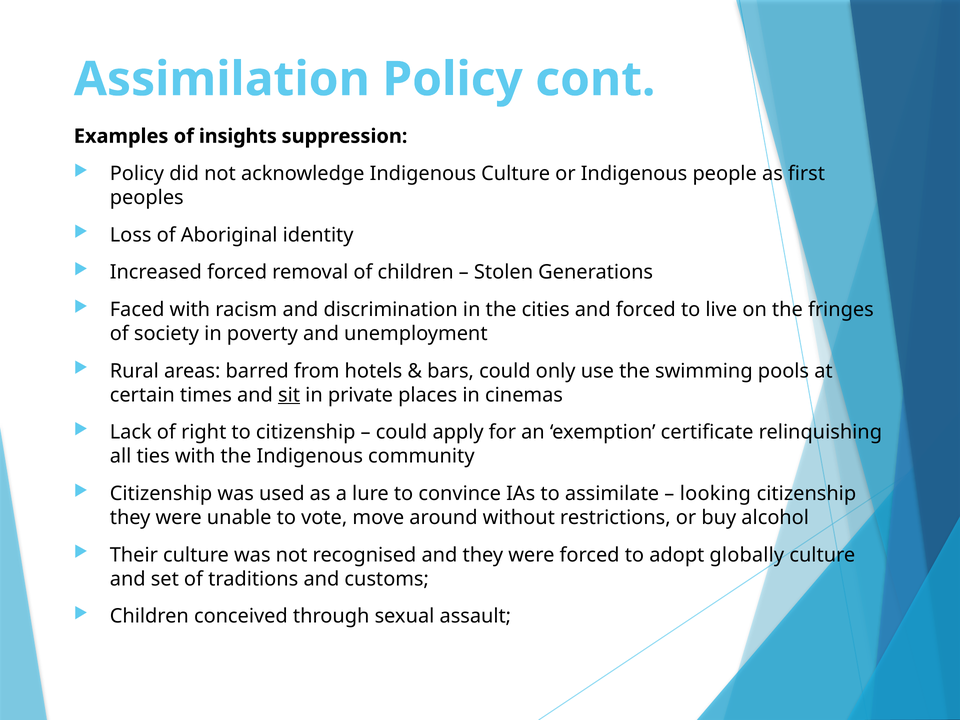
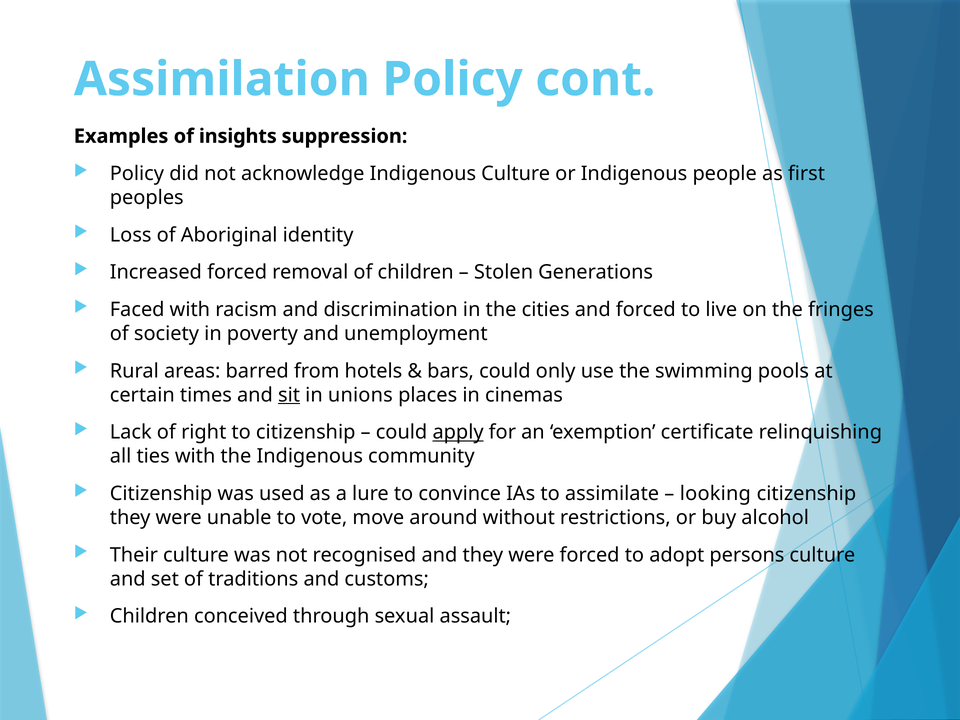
private: private -> unions
apply underline: none -> present
globally: globally -> persons
